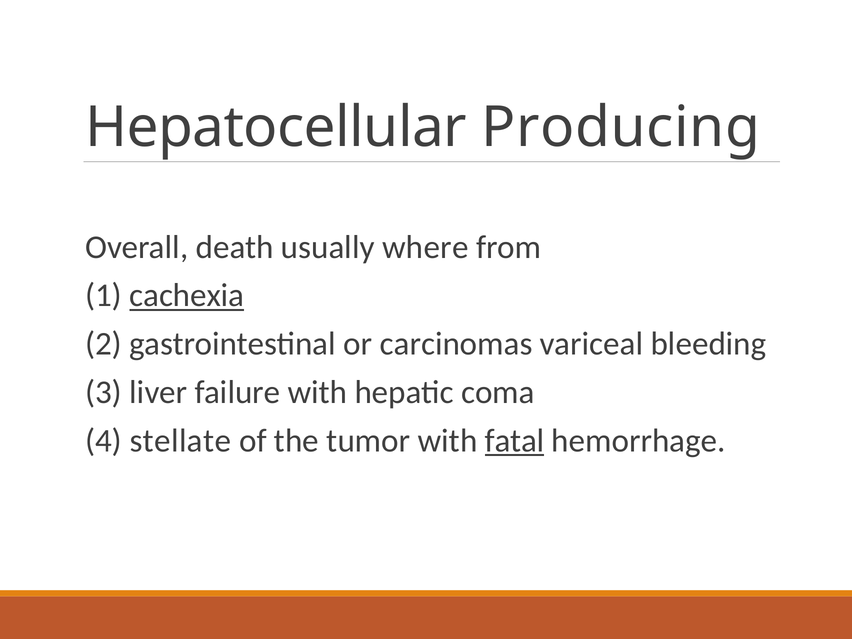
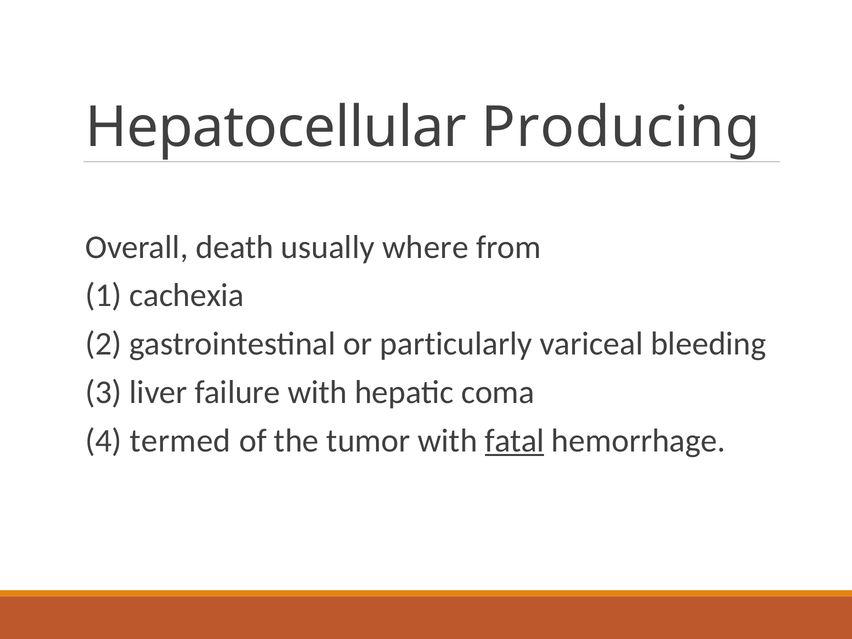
cachexia underline: present -> none
carcinomas: carcinomas -> particularly
stellate: stellate -> termed
